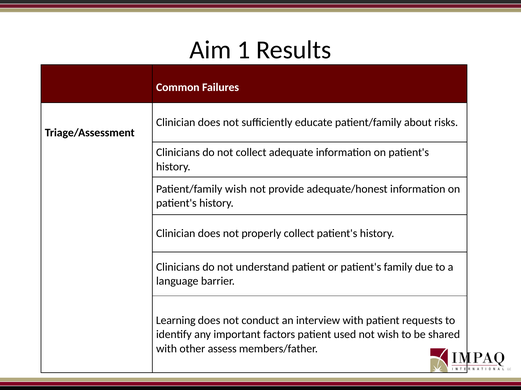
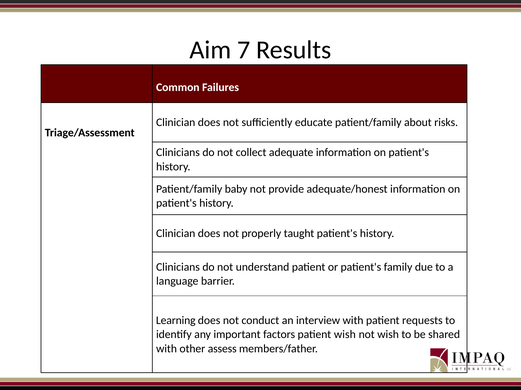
1: 1 -> 7
Patient/family wish: wish -> baby
properly collect: collect -> taught
patient used: used -> wish
